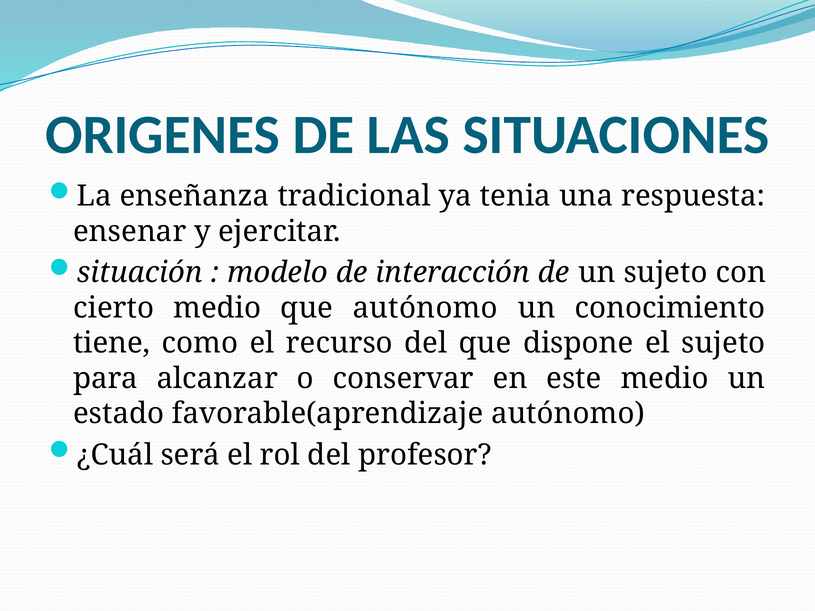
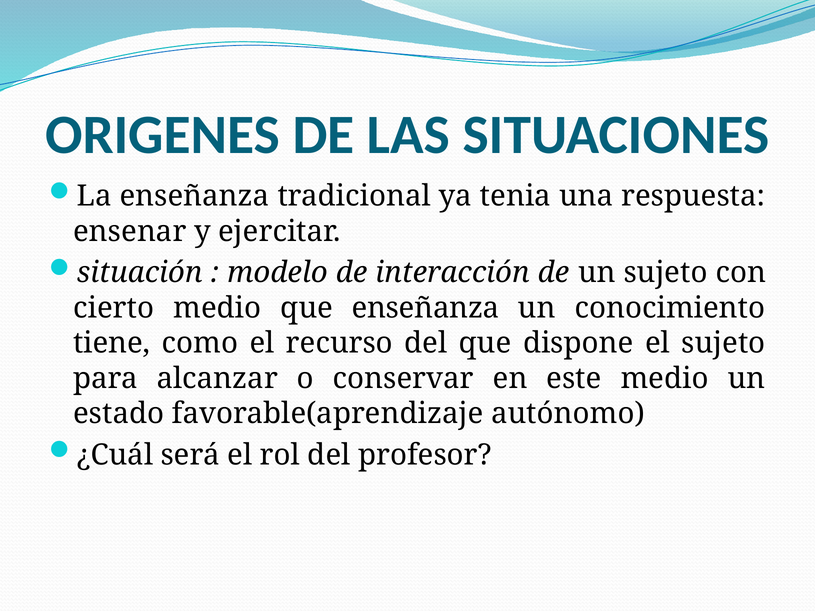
que autónomo: autónomo -> enseñanza
